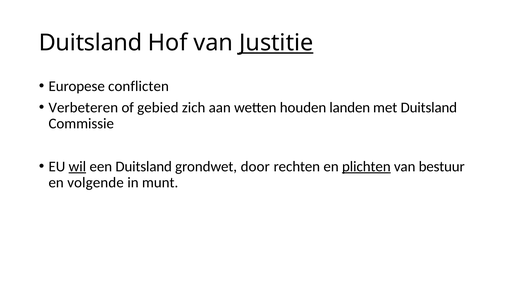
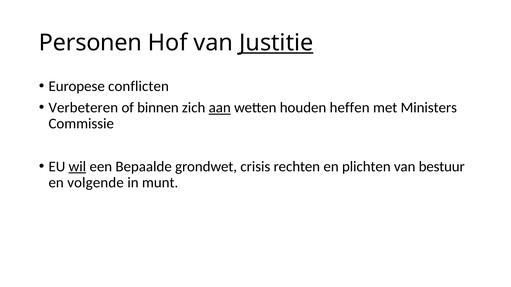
Duitsland at (91, 43): Duitsland -> Personen
gebied: gebied -> binnen
aan underline: none -> present
landen: landen -> heffen
met Duitsland: Duitsland -> Ministers
een Duitsland: Duitsland -> Bepaalde
door: door -> crisis
plichten underline: present -> none
